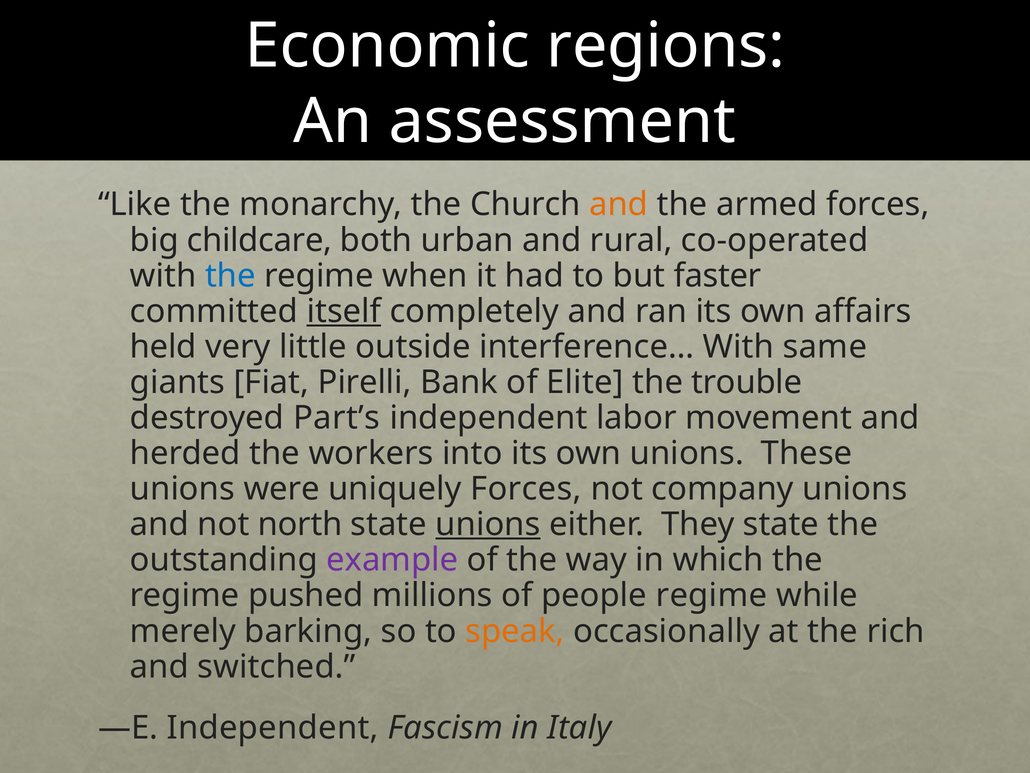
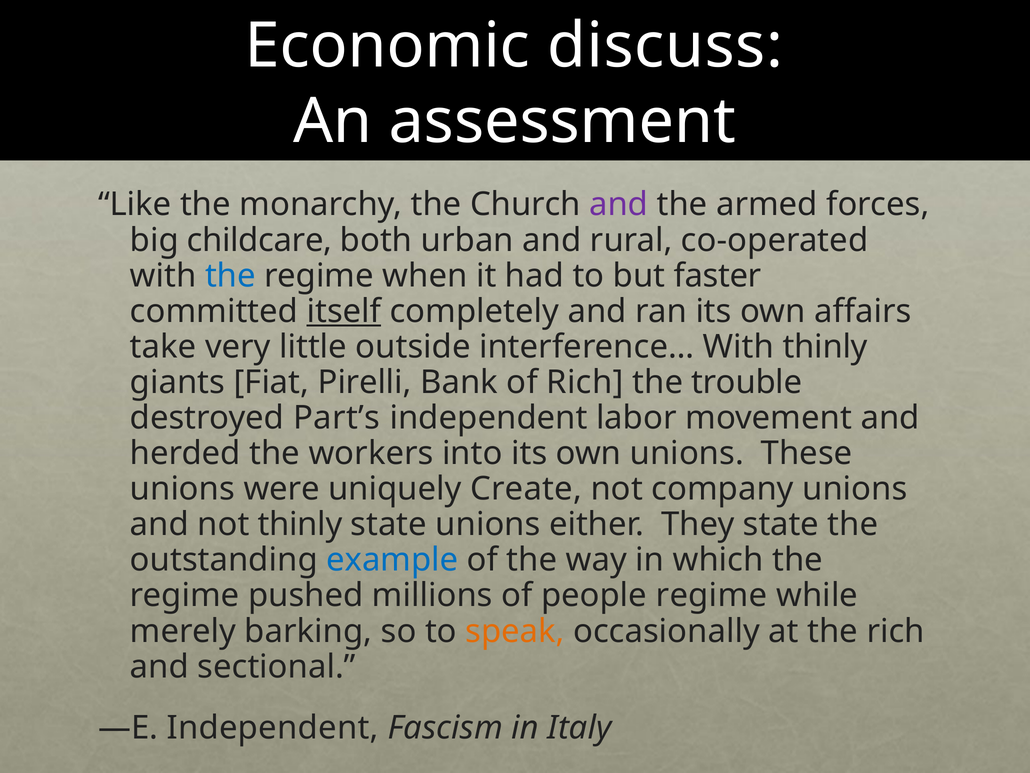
regions: regions -> discuss
and at (619, 204) colour: orange -> purple
held: held -> take
With same: same -> thinly
of Elite: Elite -> Rich
uniquely Forces: Forces -> Create
not north: north -> thinly
unions at (488, 524) underline: present -> none
example colour: purple -> blue
switched: switched -> sectional
